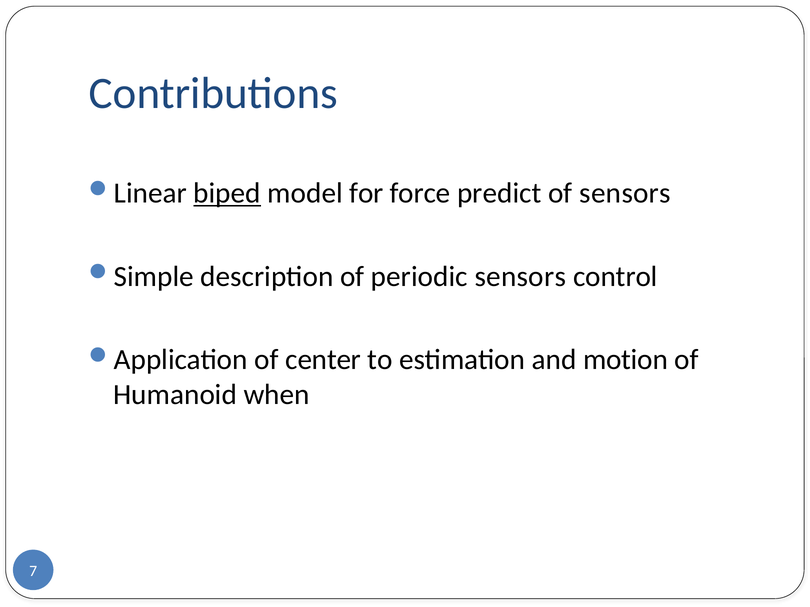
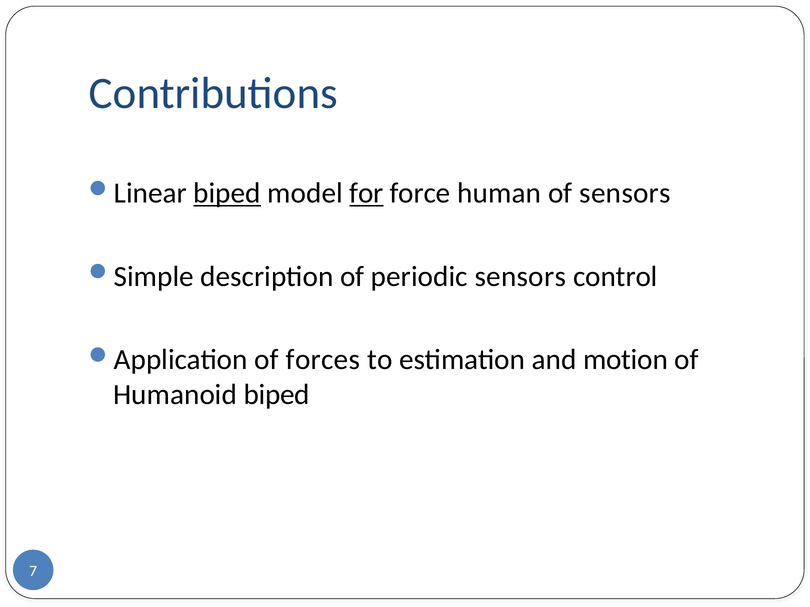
for underline: none -> present
predict: predict -> human
center: center -> forces
Humanoid when: when -> biped
